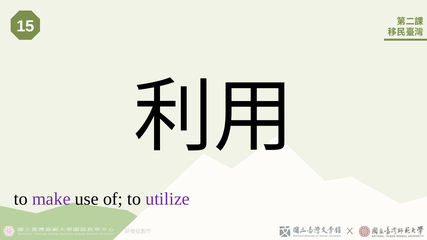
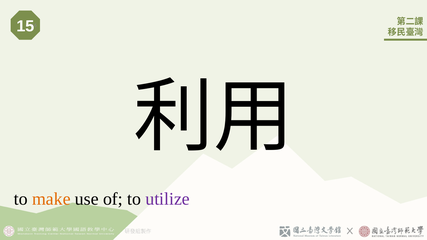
make colour: purple -> orange
